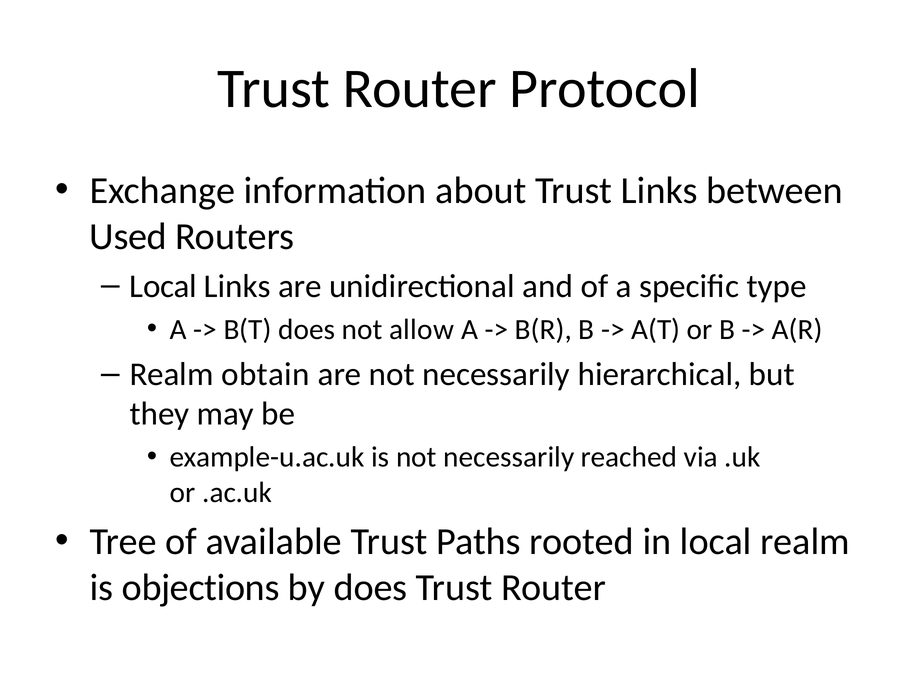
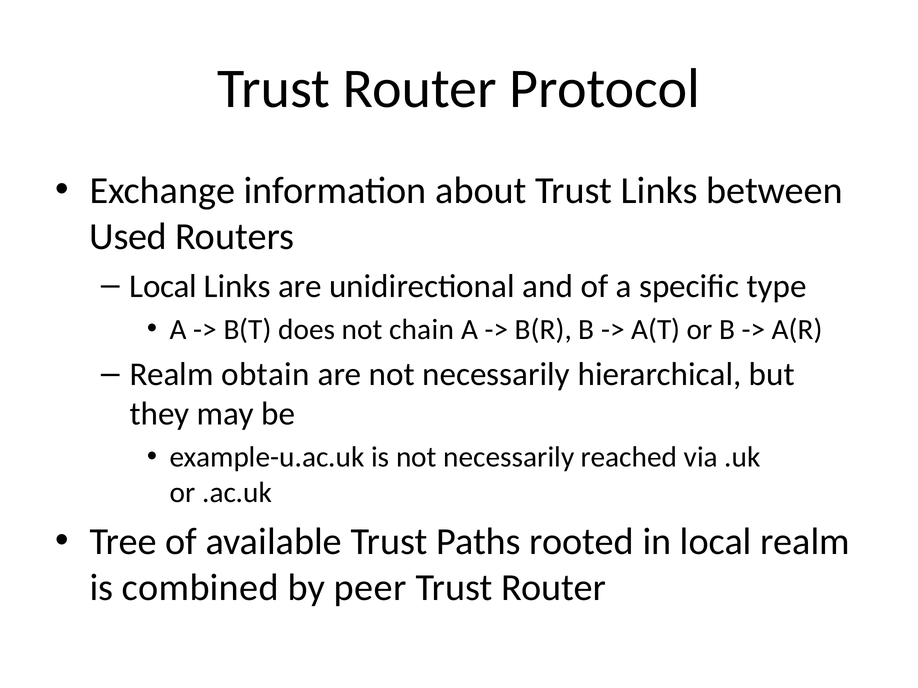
allow: allow -> chain
objections: objections -> combined
by does: does -> peer
